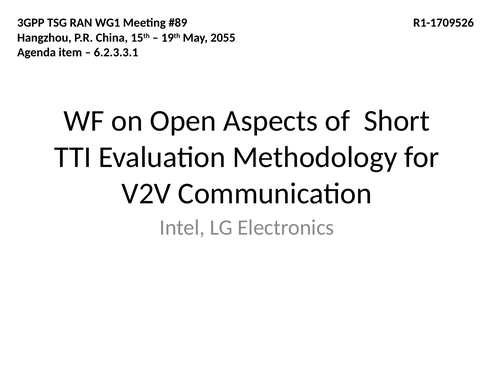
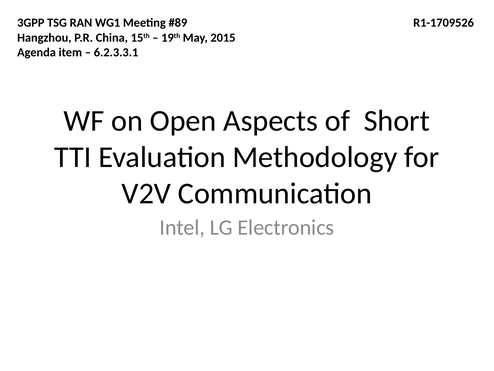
2055: 2055 -> 2015
